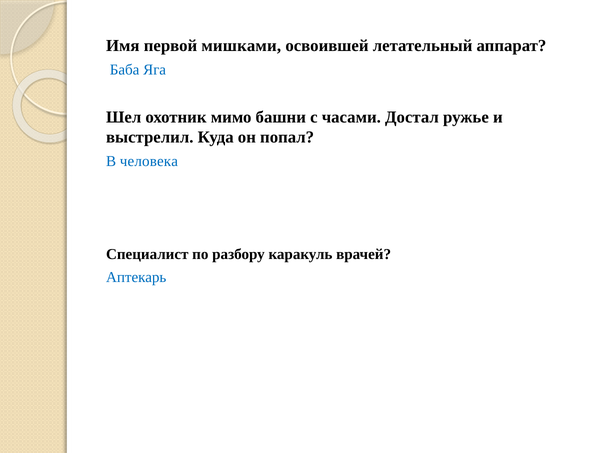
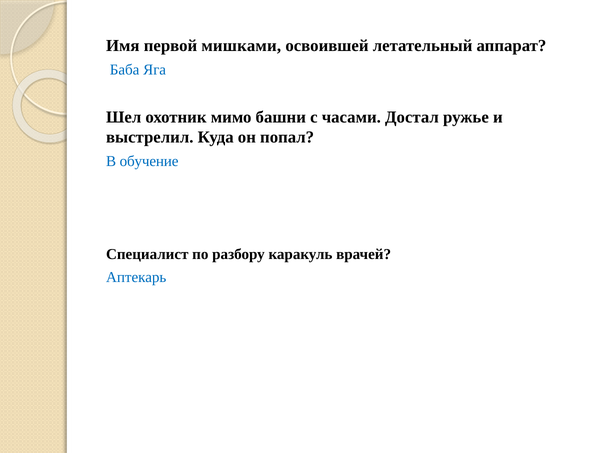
человека: человека -> обучение
